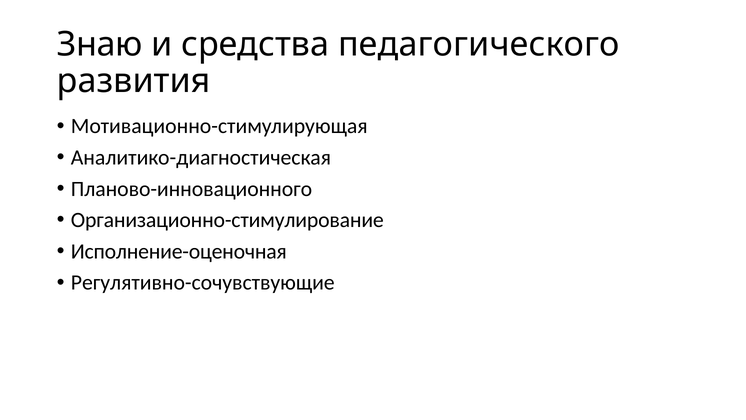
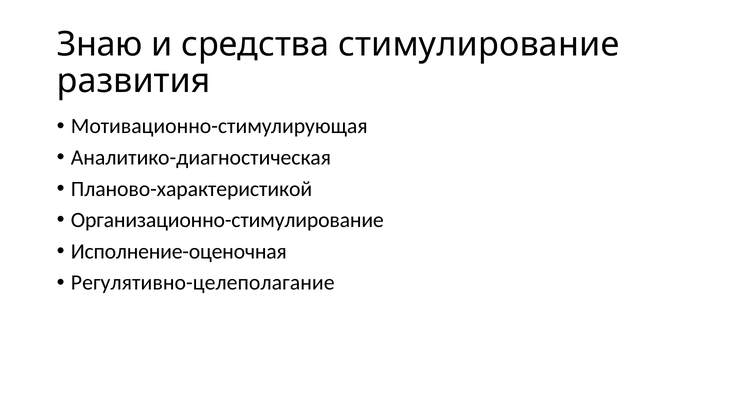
педагогического: педагогического -> стимулирование
Планово-инновационного: Планово-инновационного -> Планово-характеристикой
Регулятивно-сочувствующие: Регулятивно-сочувствующие -> Регулятивно-целеполагание
